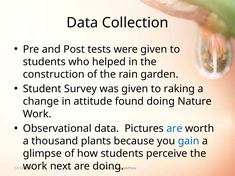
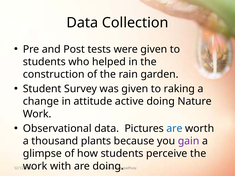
found: found -> active
gain colour: blue -> purple
next: next -> with
